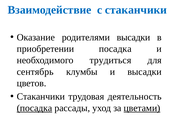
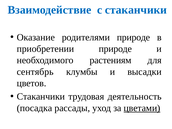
родителями высадки: высадки -> природе
приобретении посадка: посадка -> природе
трудиться: трудиться -> растениям
посадка at (34, 108) underline: present -> none
